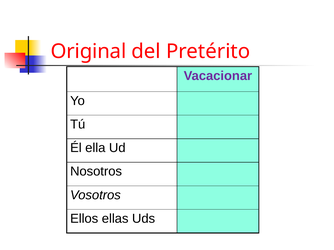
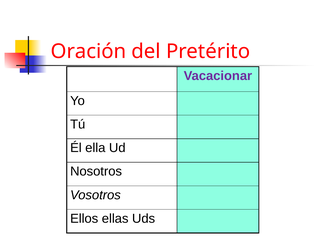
Original: Original -> Oración
